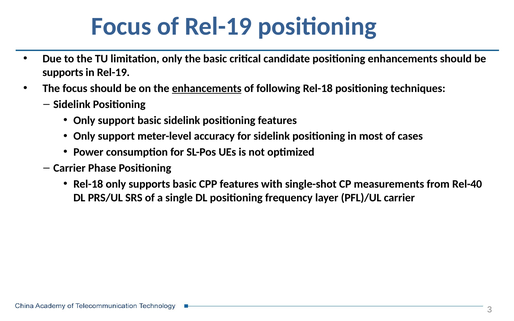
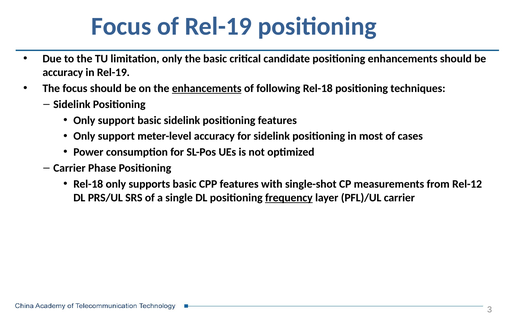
supports at (63, 72): supports -> accuracy
Rel-40: Rel-40 -> Rel-12
frequency underline: none -> present
